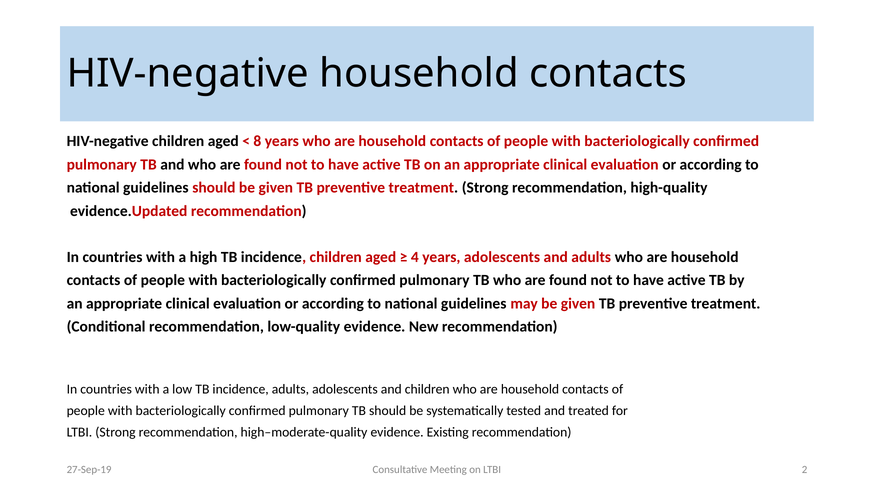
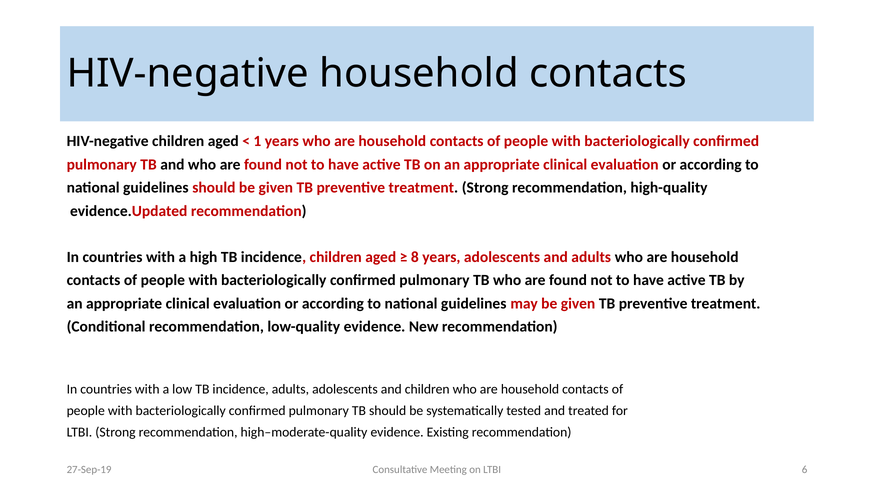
8: 8 -> 1
4: 4 -> 8
2: 2 -> 6
